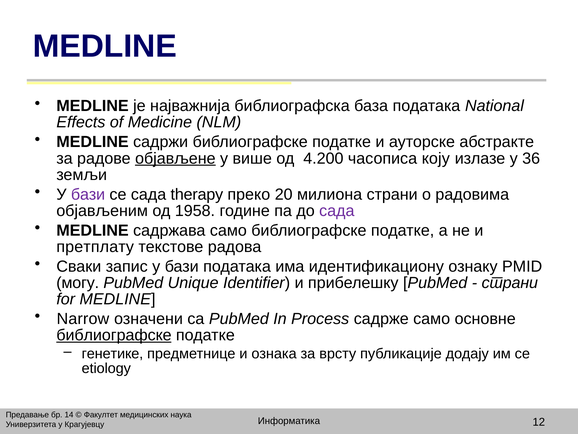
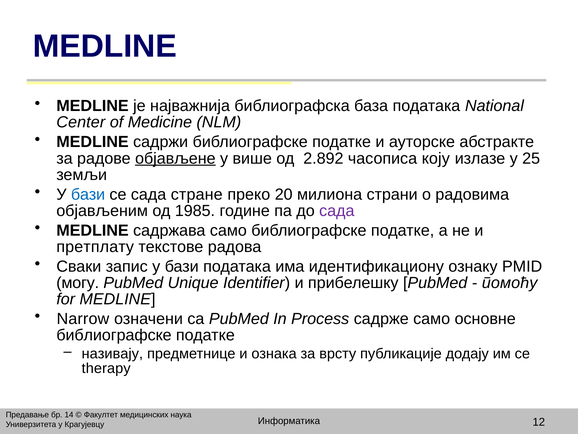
Effects: Effects -> Center
4.200: 4.200 -> 2.892
36: 36 -> 25
бази at (88, 194) colour: purple -> blue
therapy: therapy -> стране
1958: 1958 -> 1985
страни at (510, 282): страни -> помоћу
библиографске at (114, 335) underline: present -> none
генетике: генетике -> називају
etiology: etiology -> therapy
